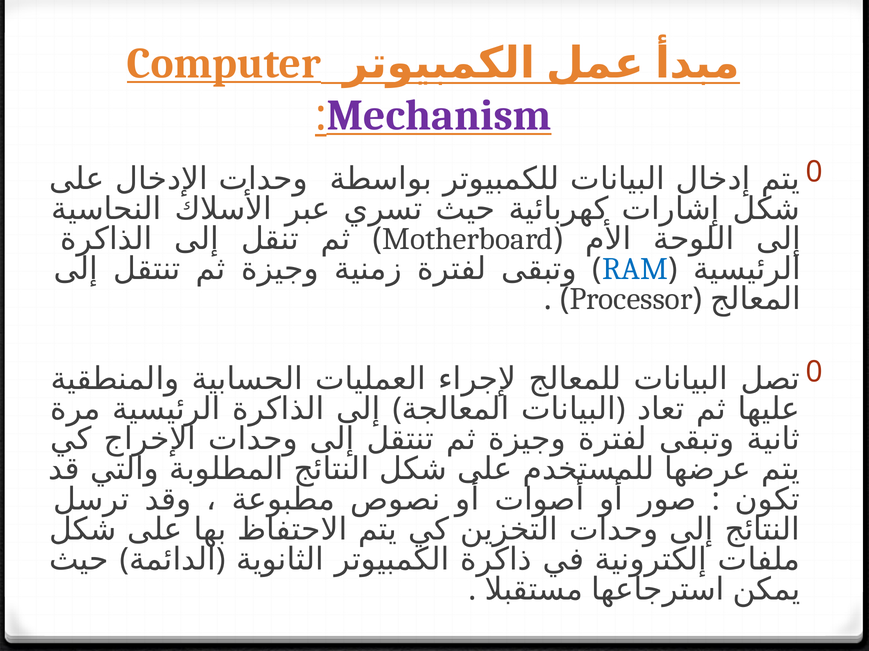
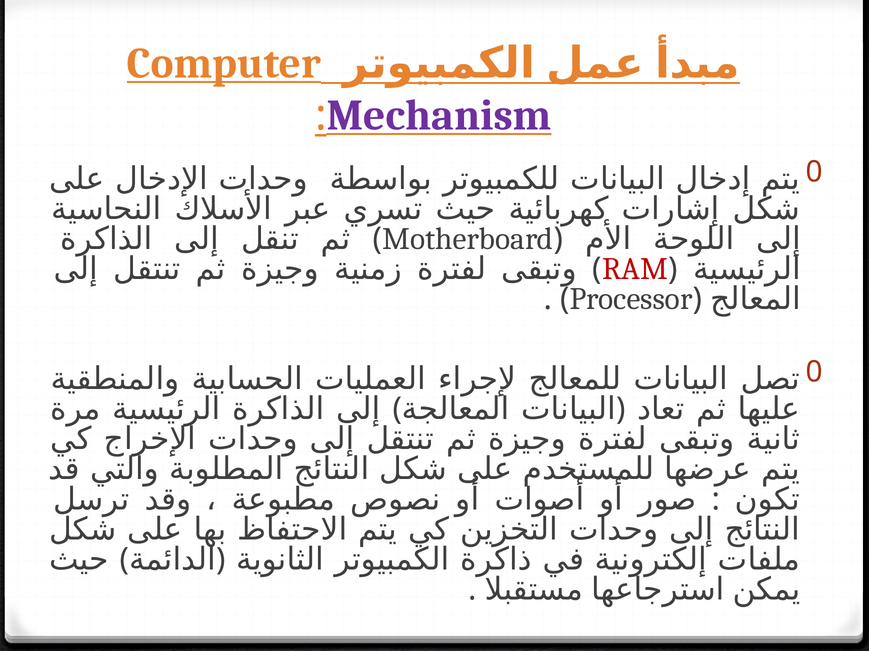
RAM colour: blue -> red
